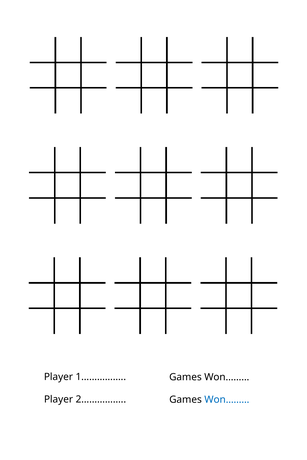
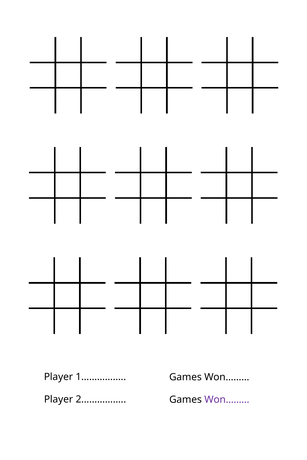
Won……… at (227, 400) colour: blue -> purple
